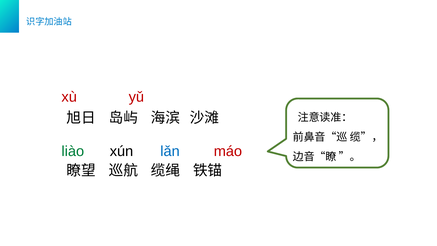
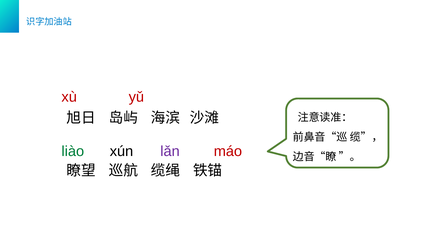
lǎn colour: blue -> purple
